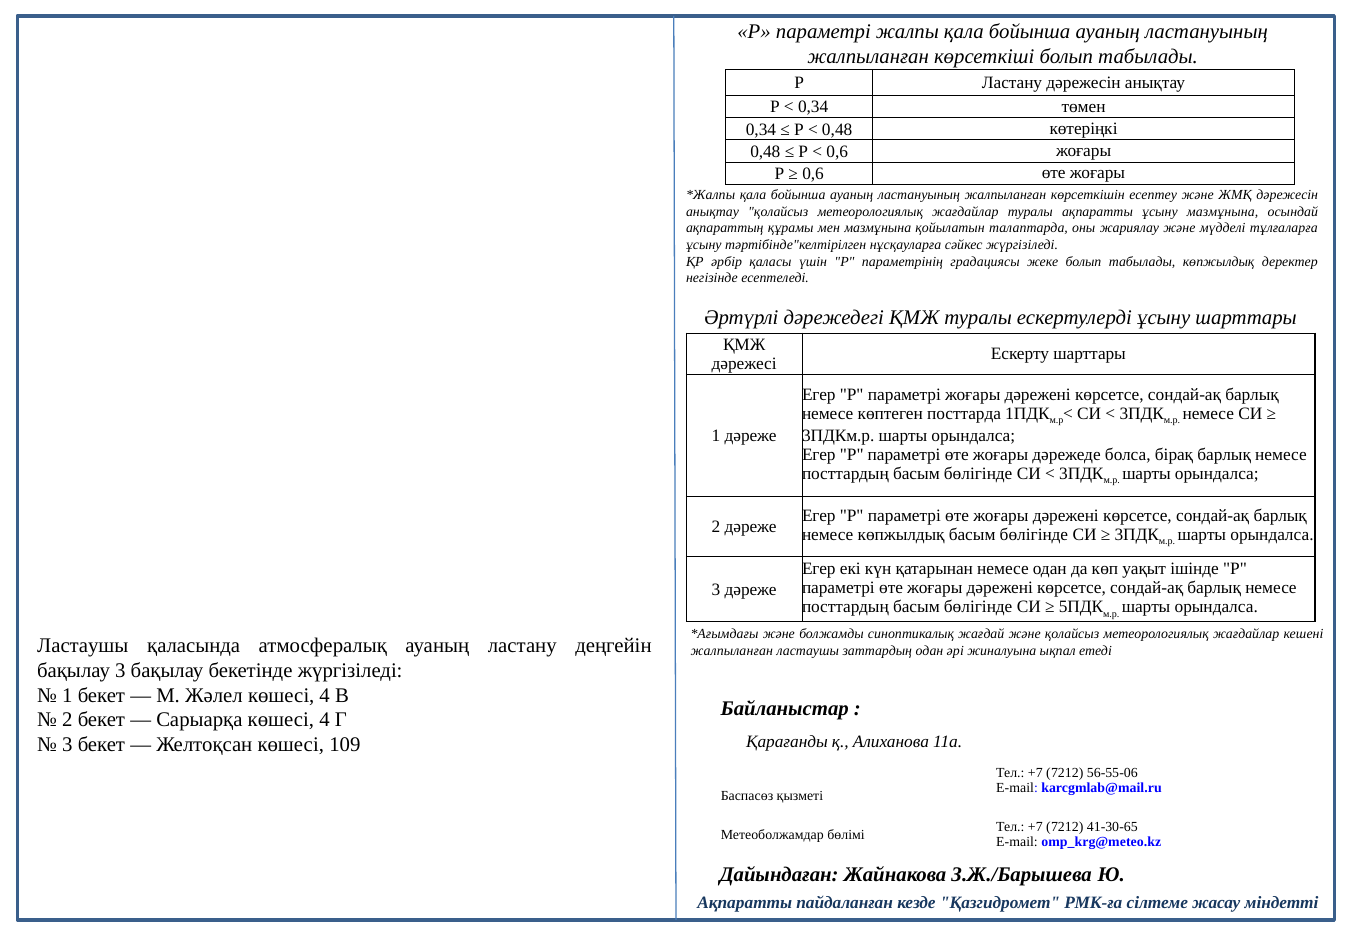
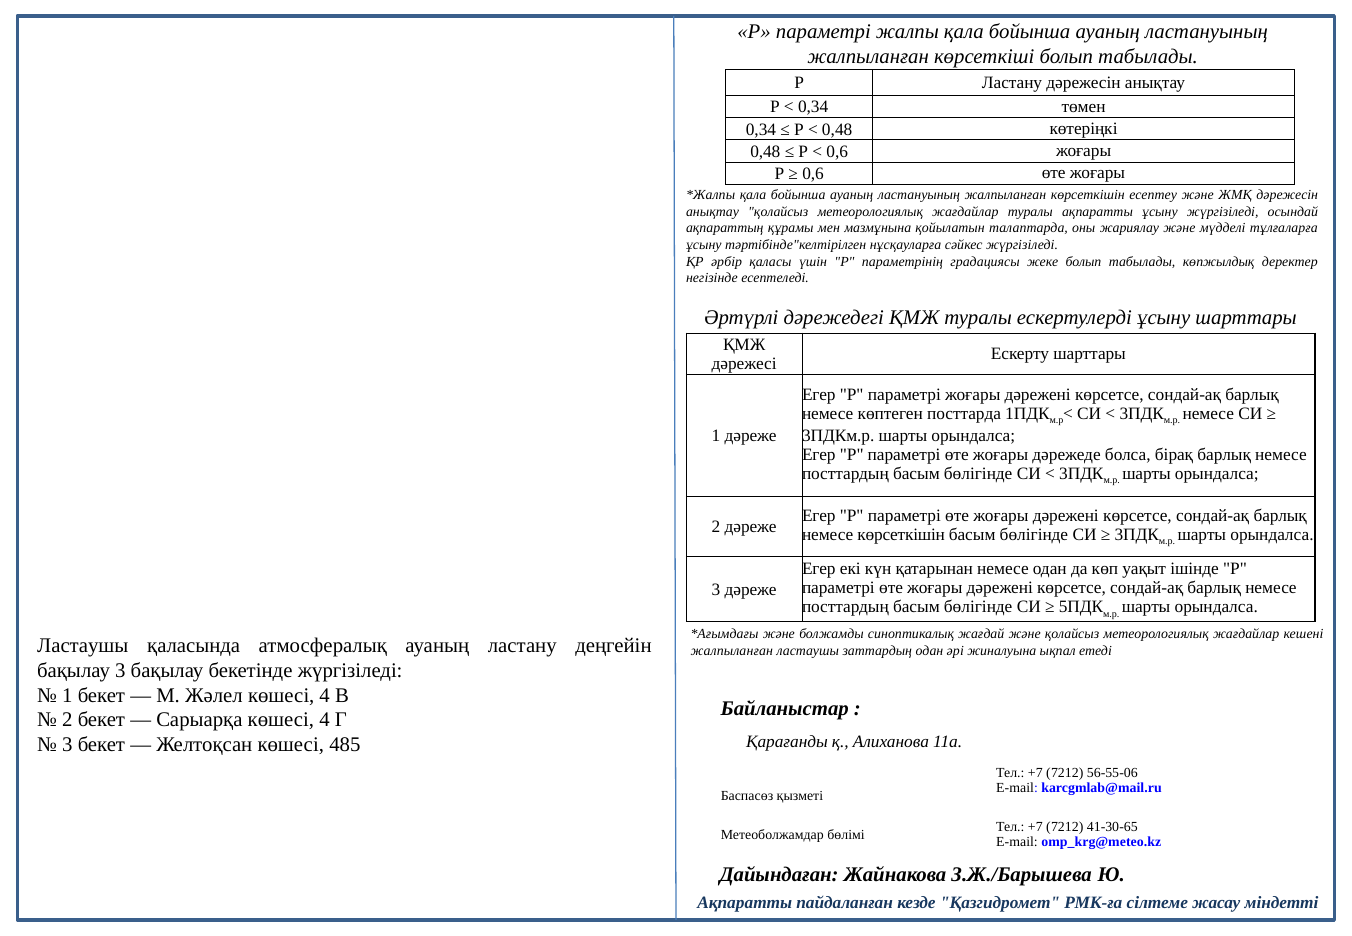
ұсыну мазмұнына: мазмұнына -> жүргізіледі
немесе көпжылдық: көпжылдық -> көрсеткішін
109: 109 -> 485
